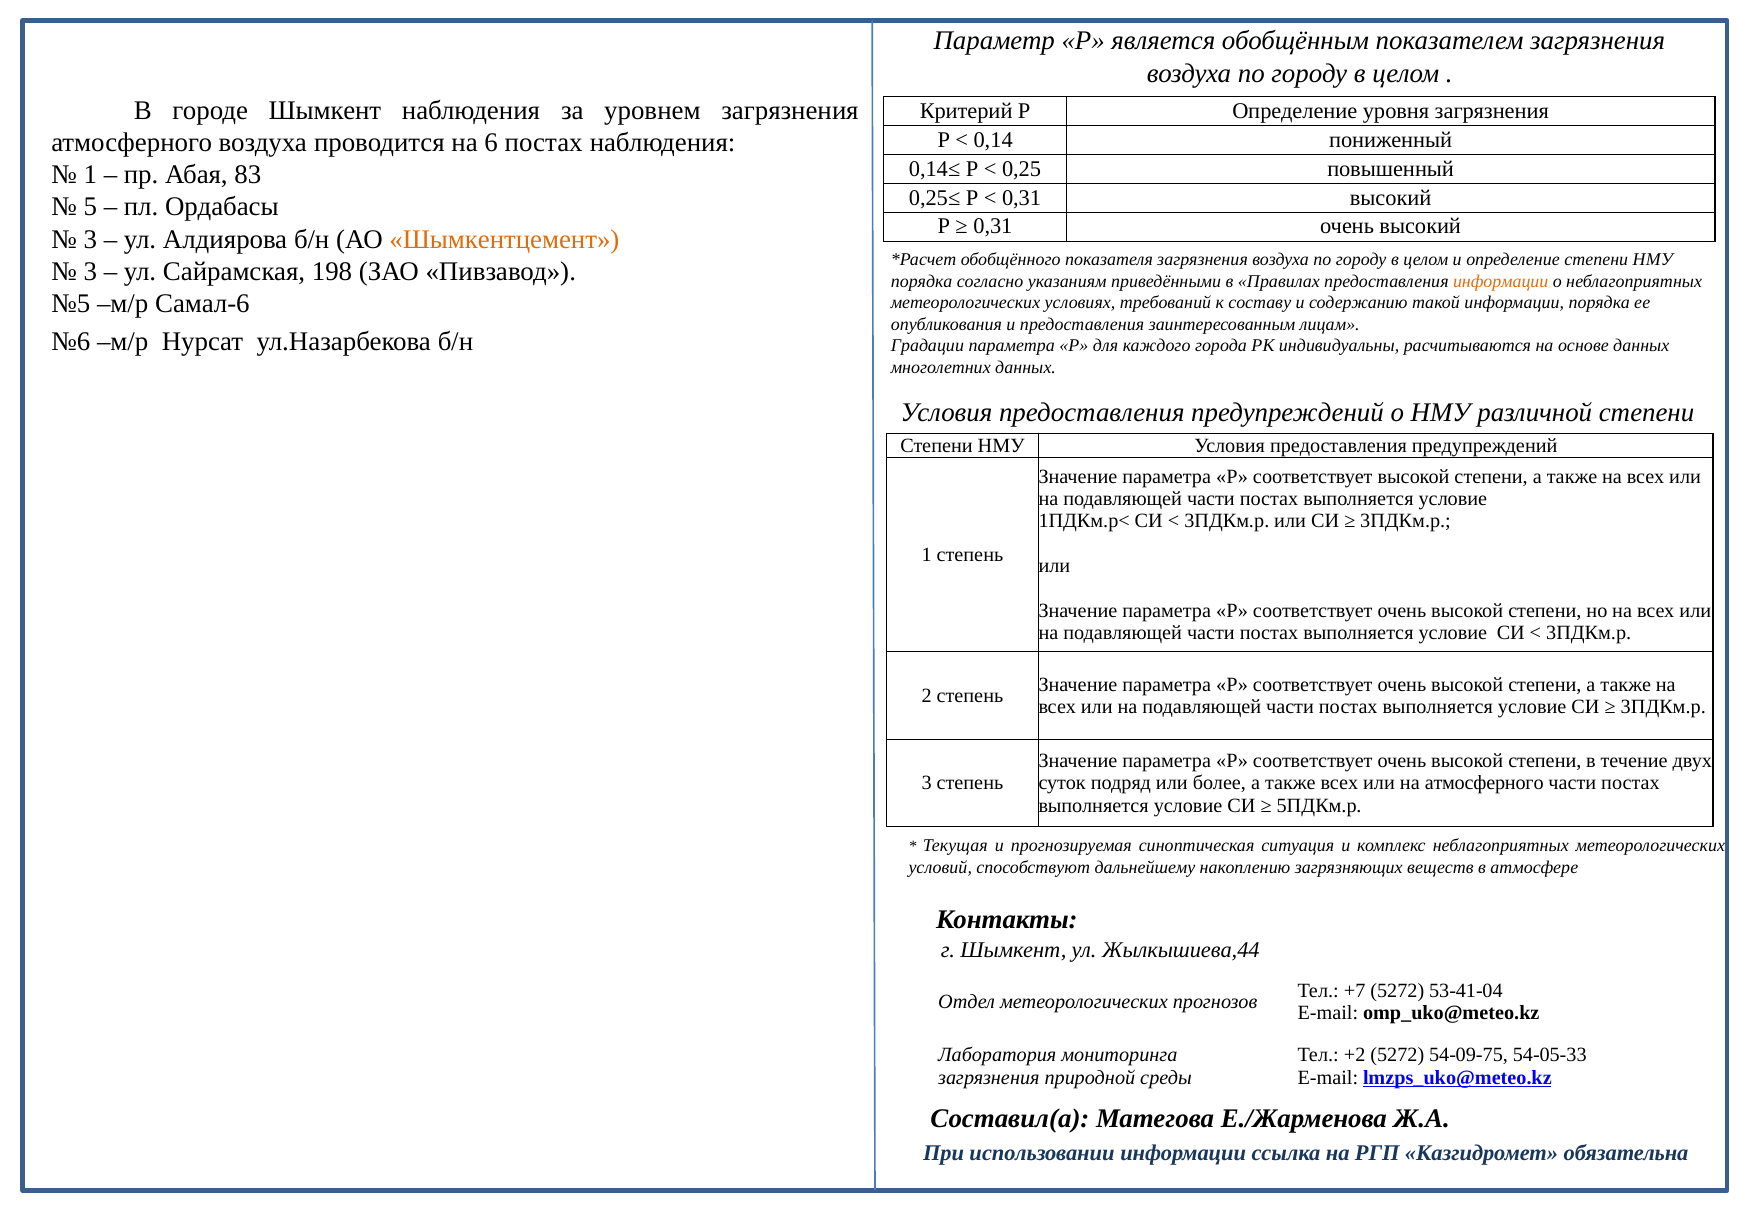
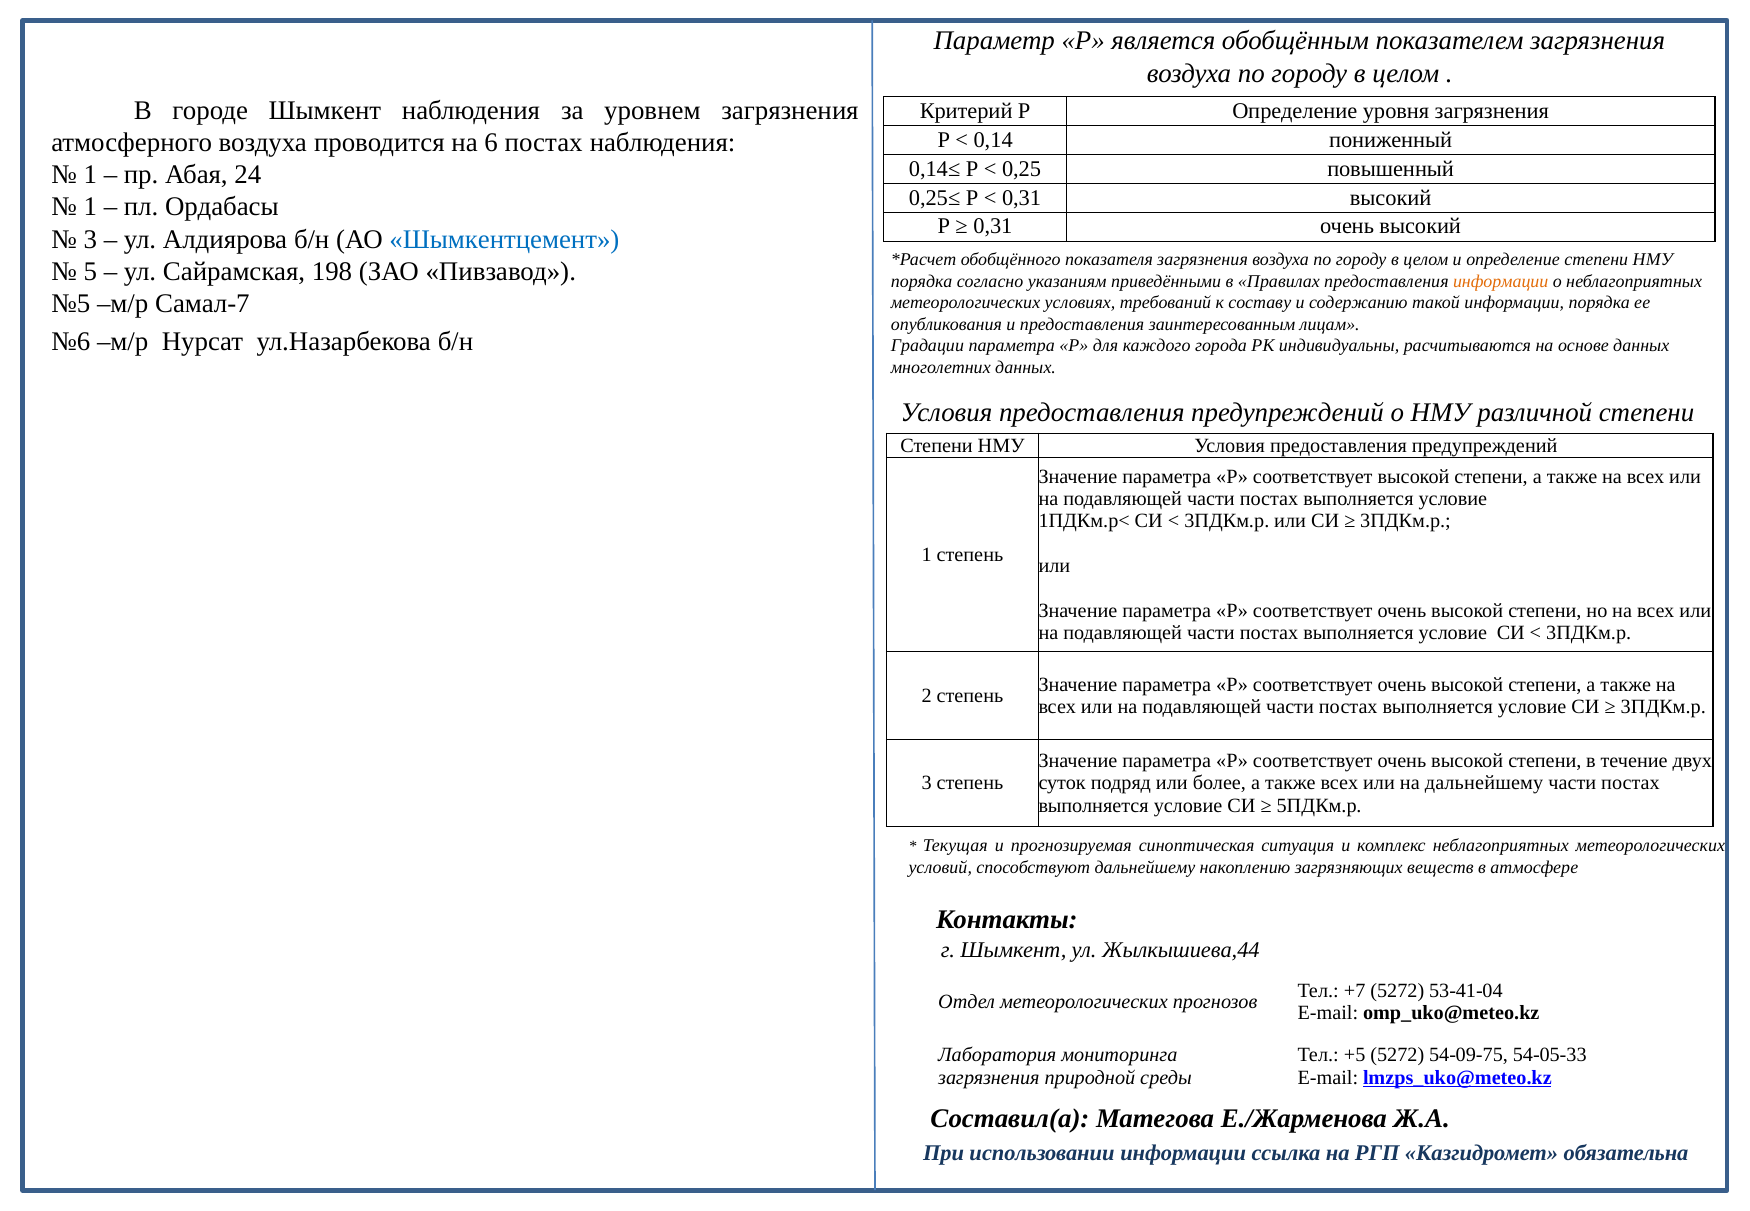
83: 83 -> 24
5 at (90, 207): 5 -> 1
Шымкентцемент colour: orange -> blue
3 at (90, 272): 3 -> 5
Самал-6: Самал-6 -> Самал-7
на атмосферного: атмосферного -> дальнейшему
+2: +2 -> +5
